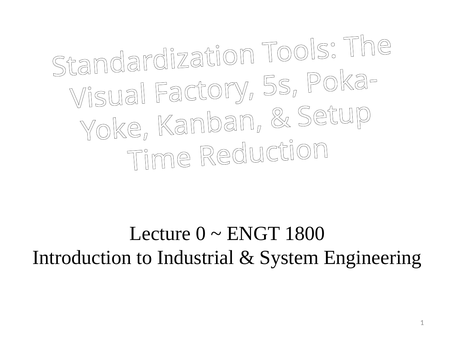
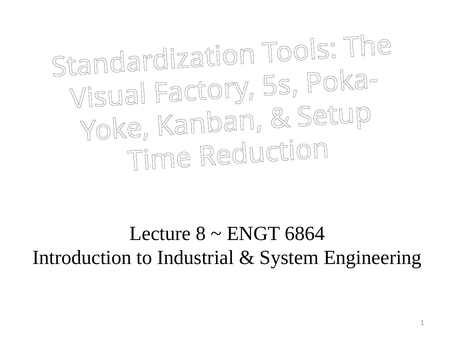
0: 0 -> 8
1800: 1800 -> 6864
